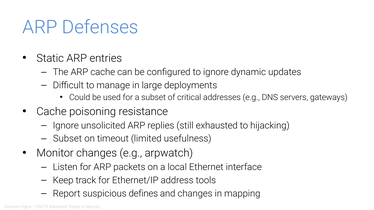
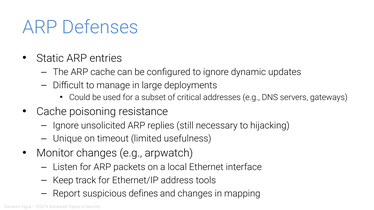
exhausted: exhausted -> necessary
Subset at (67, 139): Subset -> Unique
